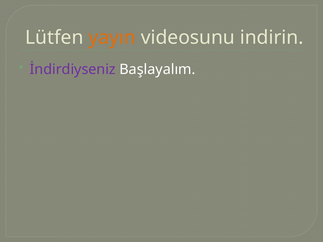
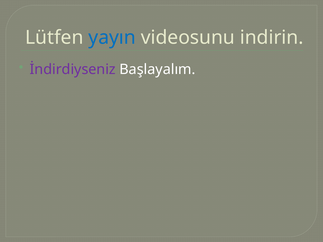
yayın colour: orange -> blue
